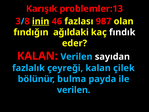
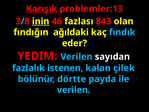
Karışık underline: none -> present
987: 987 -> 843
fındık colour: white -> light blue
KALAN at (37, 56): KALAN -> YEDIM
çeyreği: çeyreği -> istenen
bulma: bulma -> dörtte
